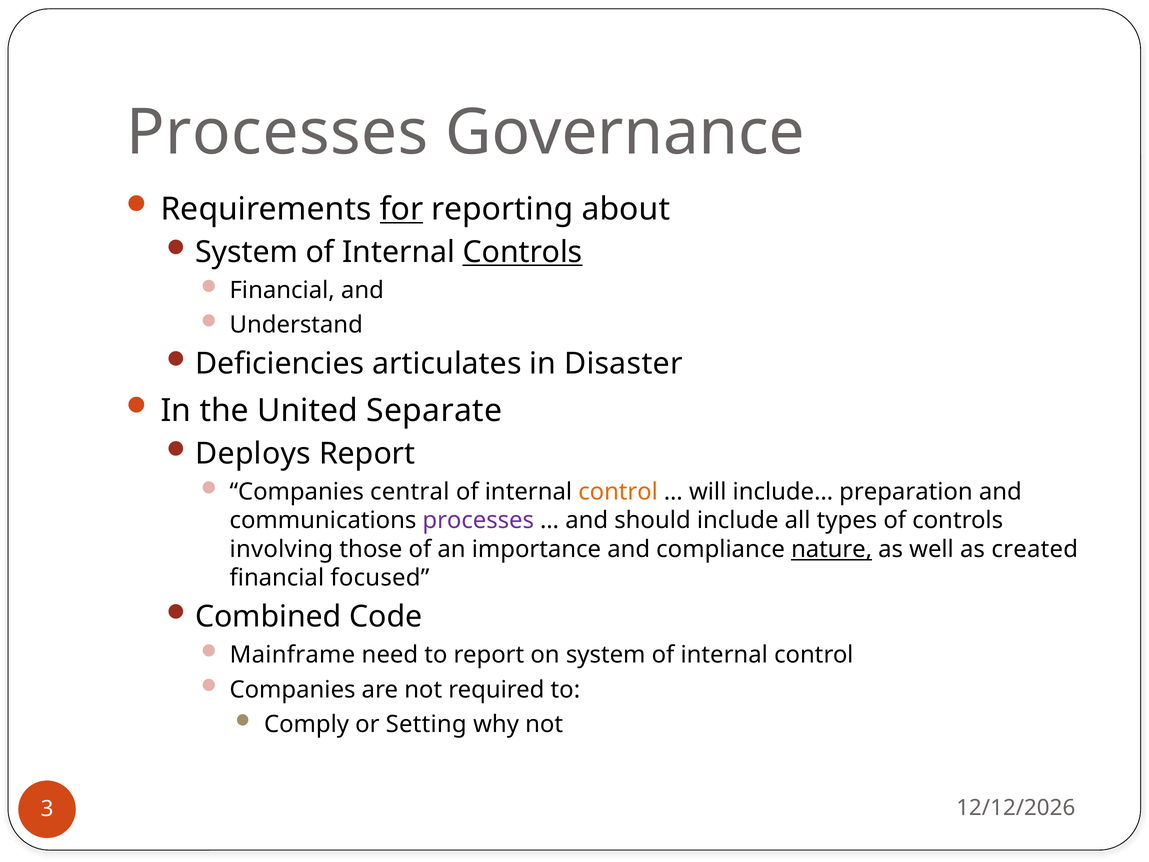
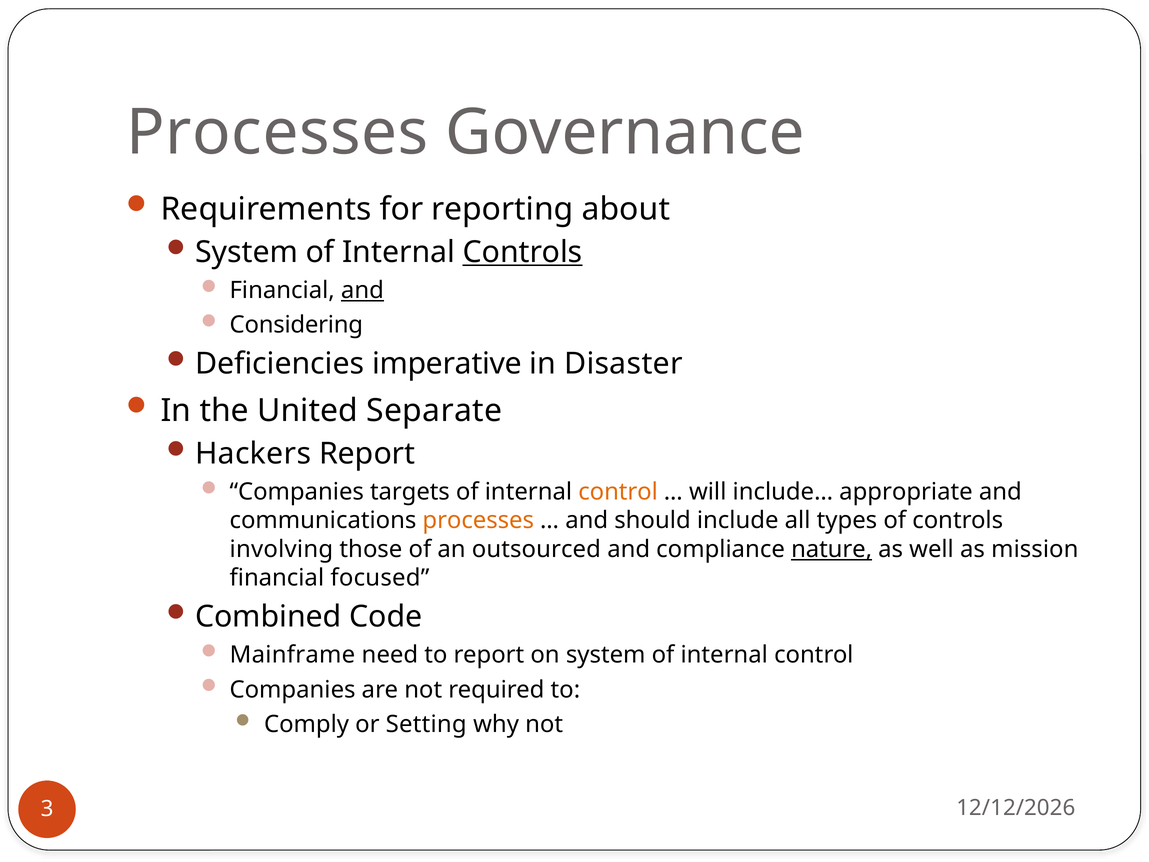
for underline: present -> none
and at (362, 290) underline: none -> present
Understand: Understand -> Considering
articulates: articulates -> imperative
Deploys: Deploys -> Hackers
central: central -> targets
preparation: preparation -> appropriate
processes at (478, 520) colour: purple -> orange
importance: importance -> outsourced
created: created -> mission
